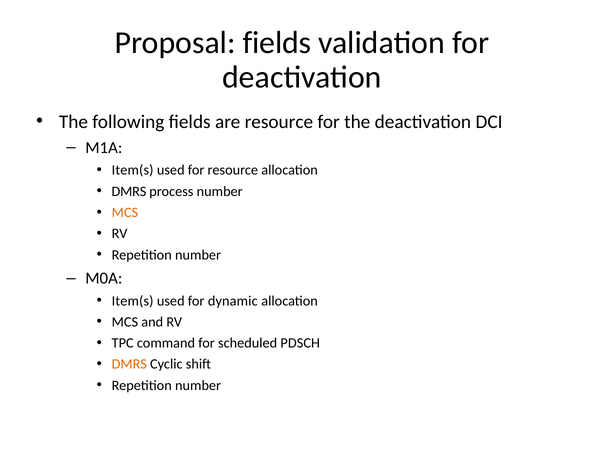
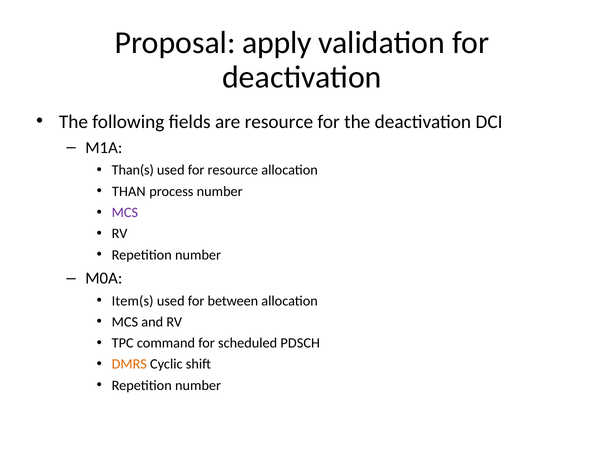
Proposal fields: fields -> apply
Item(s at (133, 170): Item(s -> Than(s
DMRS at (129, 191): DMRS -> THAN
MCS at (125, 213) colour: orange -> purple
dynamic: dynamic -> between
